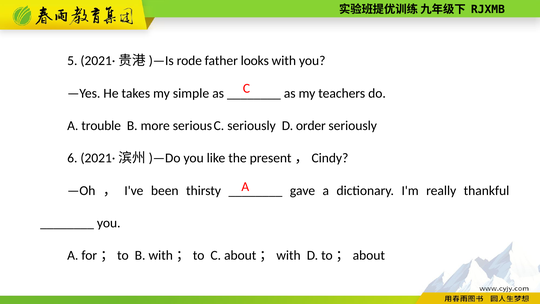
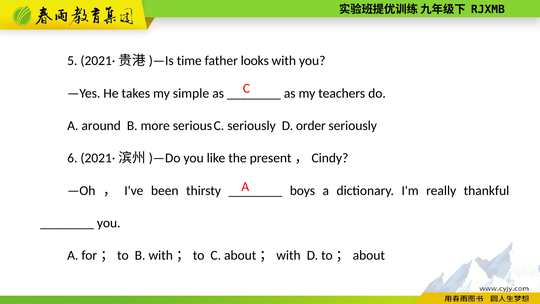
rode: rode -> time
trouble: trouble -> around
gave: gave -> boys
